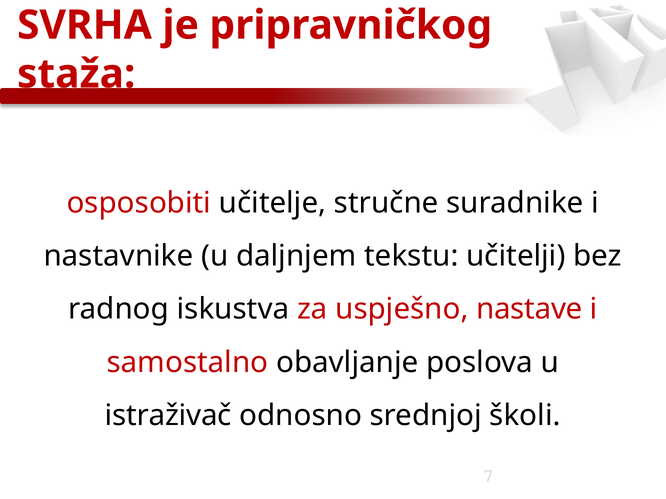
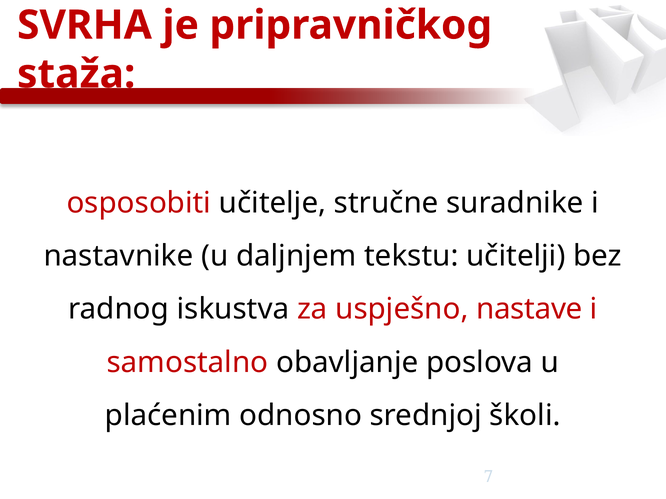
istraživač: istraživač -> plaćenim
